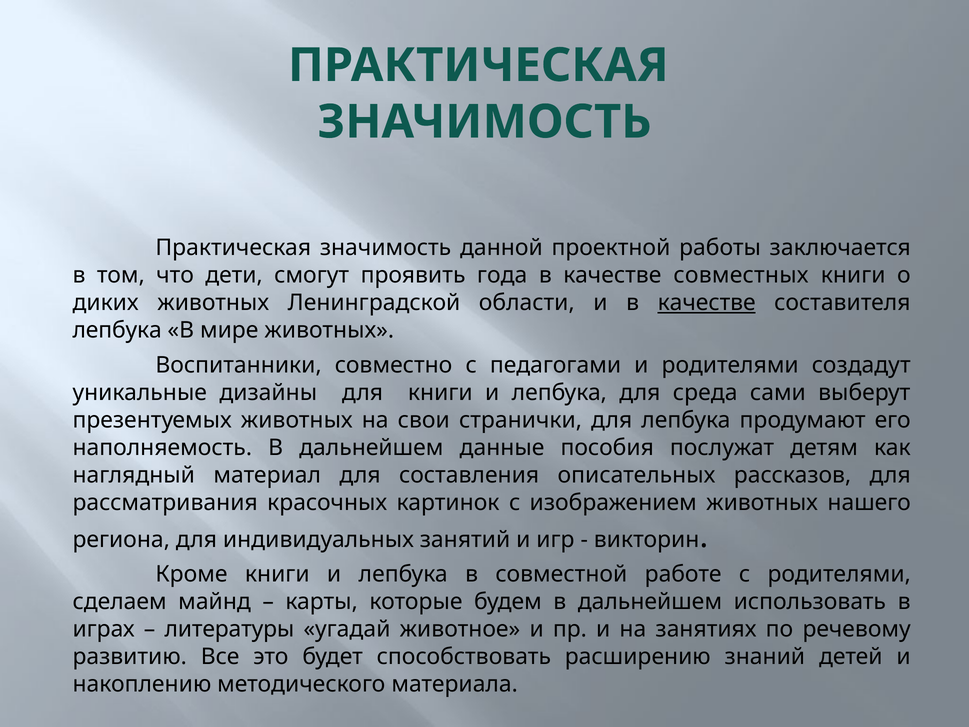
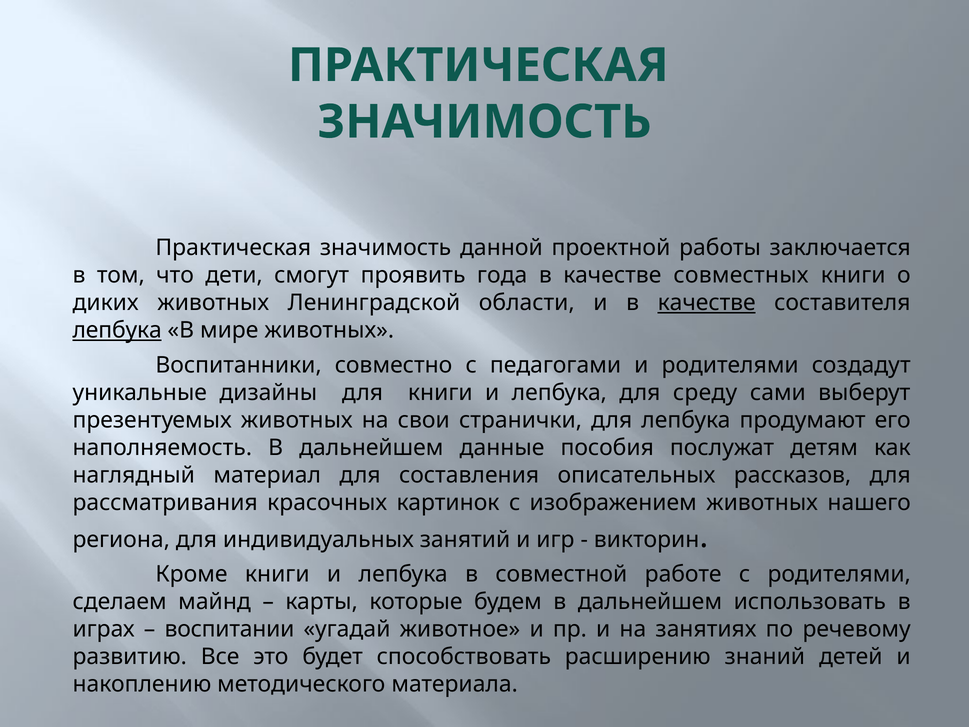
лепбука at (117, 330) underline: none -> present
среда: среда -> среду
литературы: литературы -> воспитании
